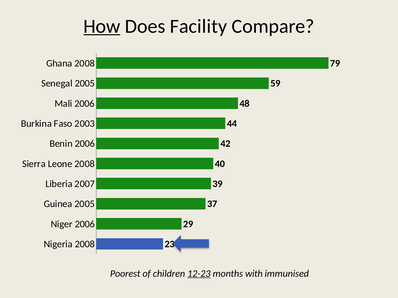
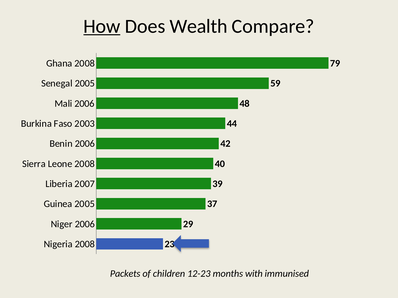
Facility: Facility -> Wealth
Poorest: Poorest -> Packets
12-23 underline: present -> none
